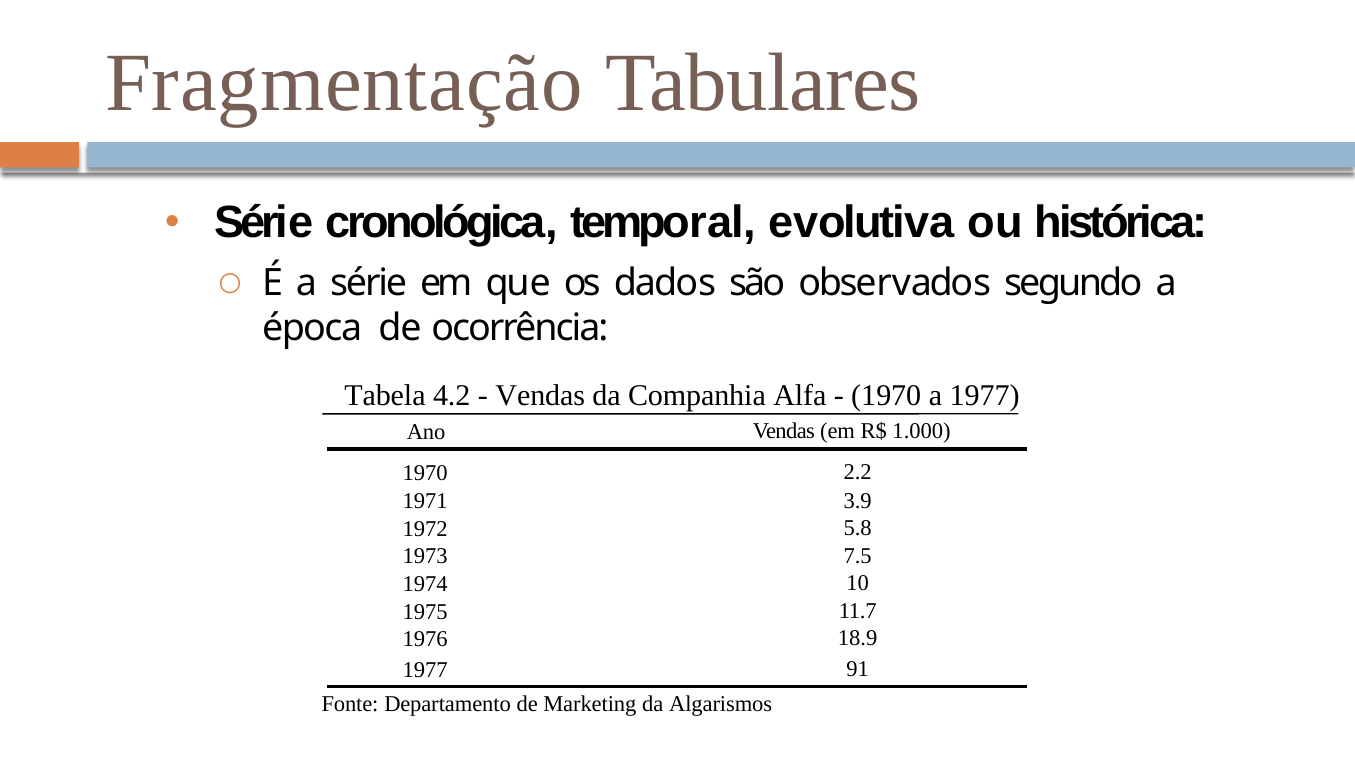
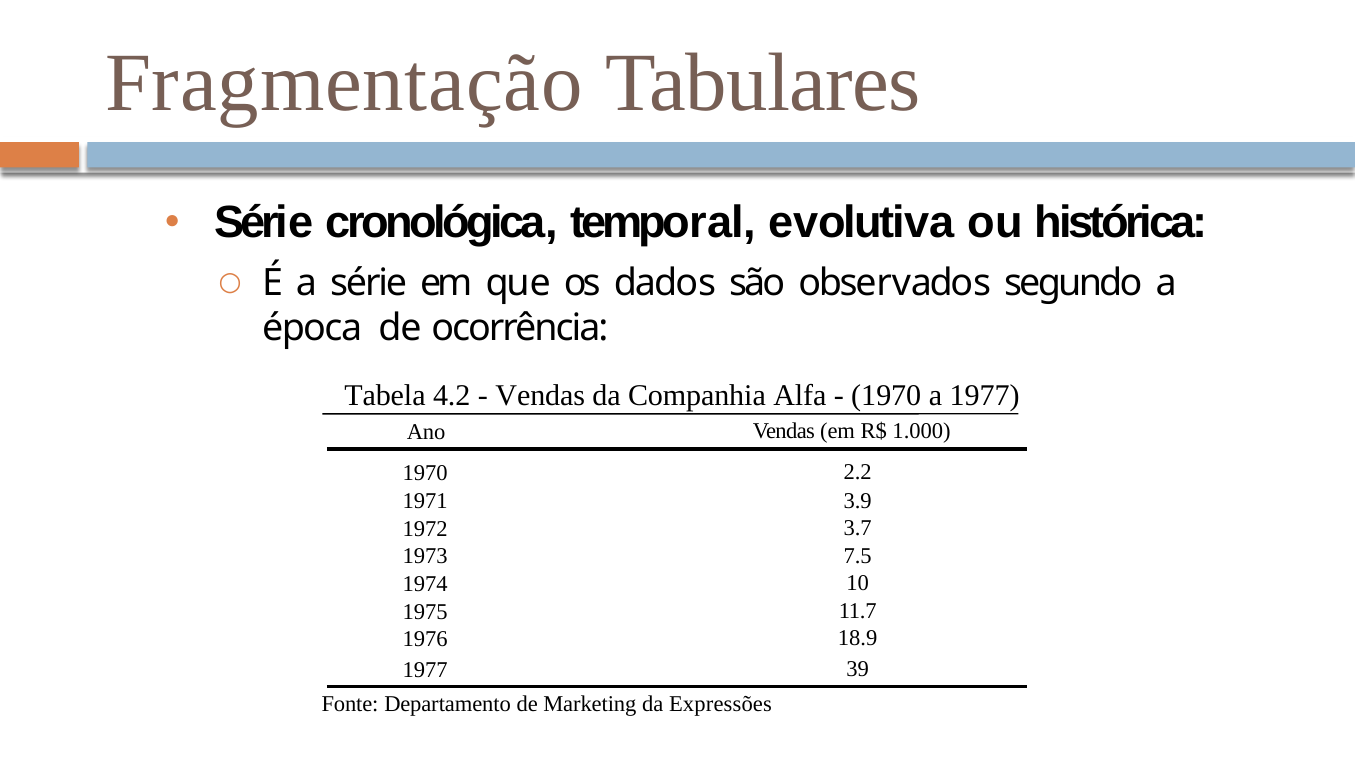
5.8: 5.8 -> 3.7
91: 91 -> 39
Algarismos: Algarismos -> Expressões
